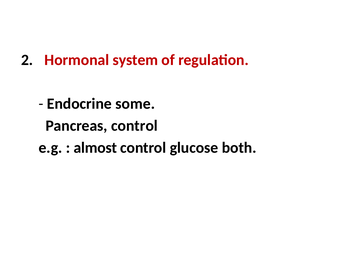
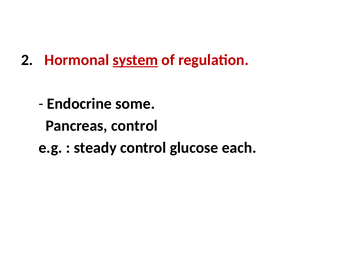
system underline: none -> present
almost: almost -> steady
both: both -> each
